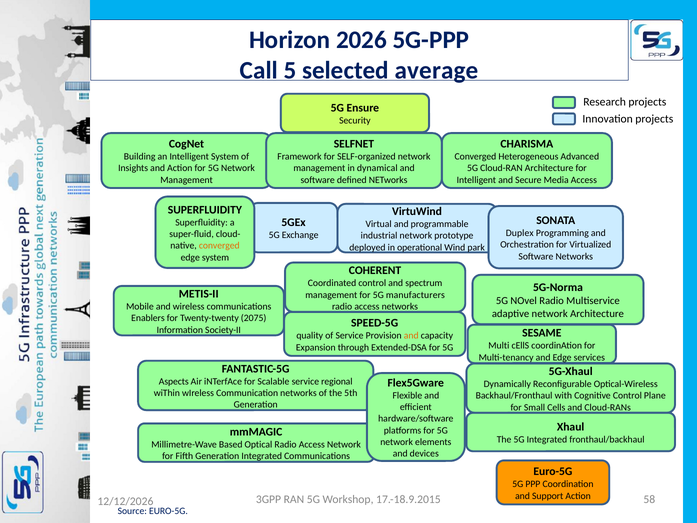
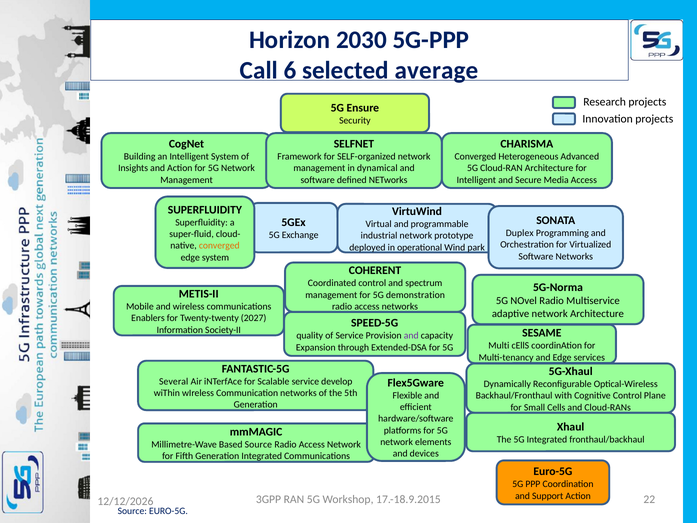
2026: 2026 -> 2030
5: 5 -> 6
manufacturers: manufacturers -> demonstration
2075: 2075 -> 2027
and at (411, 336) colour: orange -> purple
Aspects: Aspects -> Several
regional: regional -> develop
Based Optical: Optical -> Source
58: 58 -> 22
